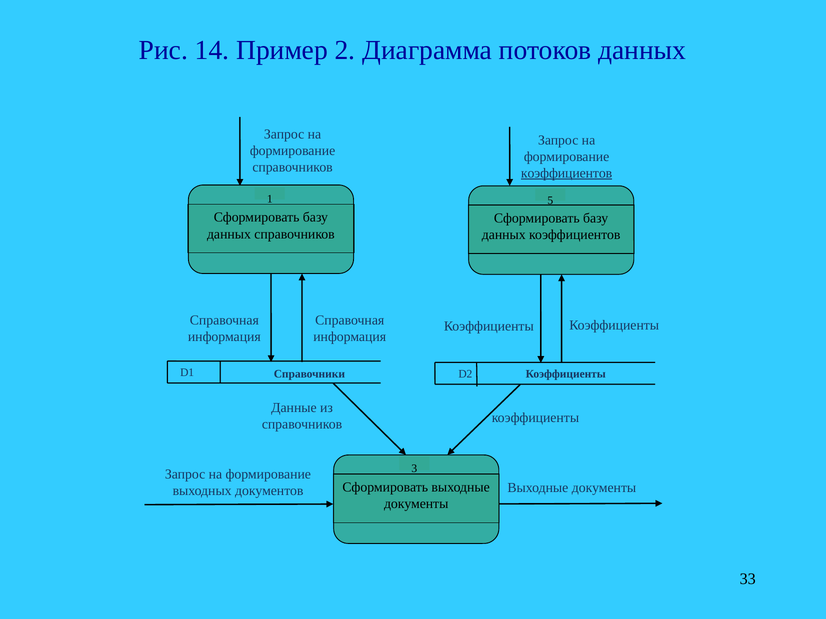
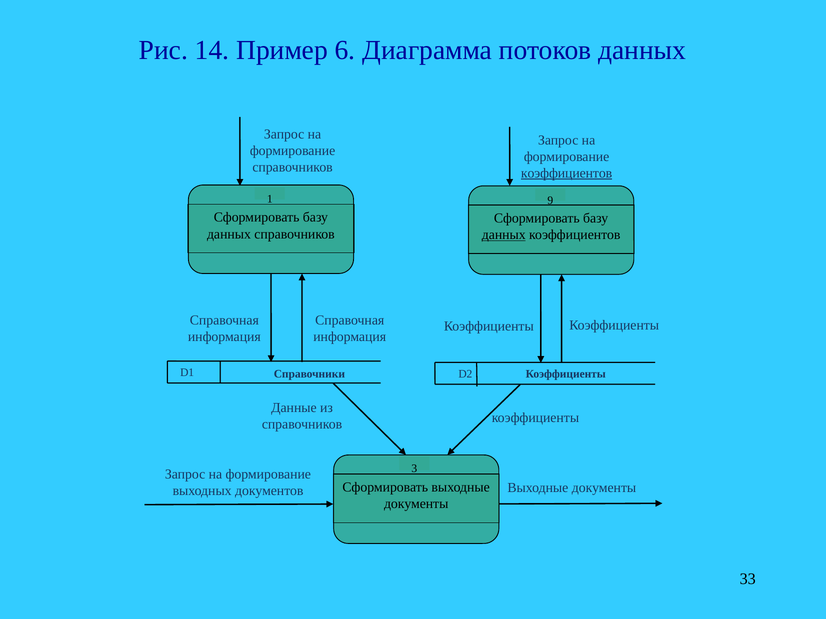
2: 2 -> 6
5: 5 -> 9
данных at (504, 235) underline: none -> present
